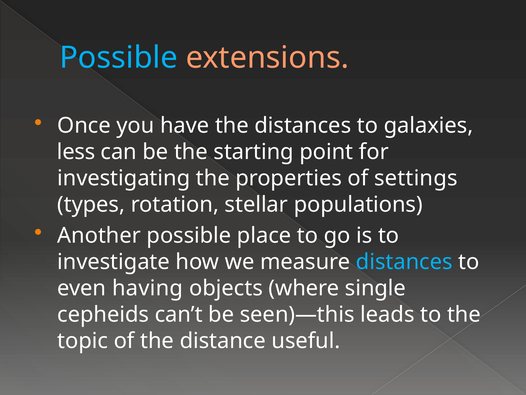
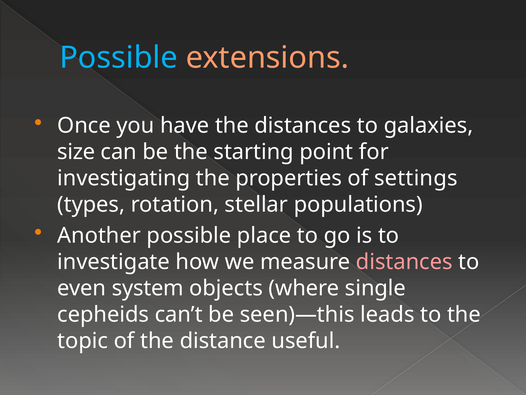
less: less -> size
distances at (404, 261) colour: light blue -> pink
having: having -> system
